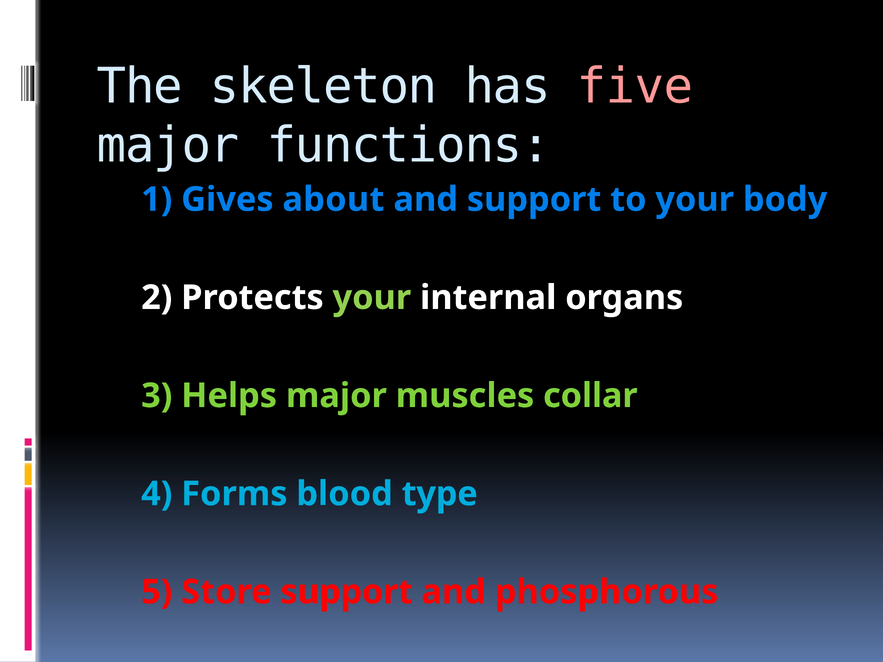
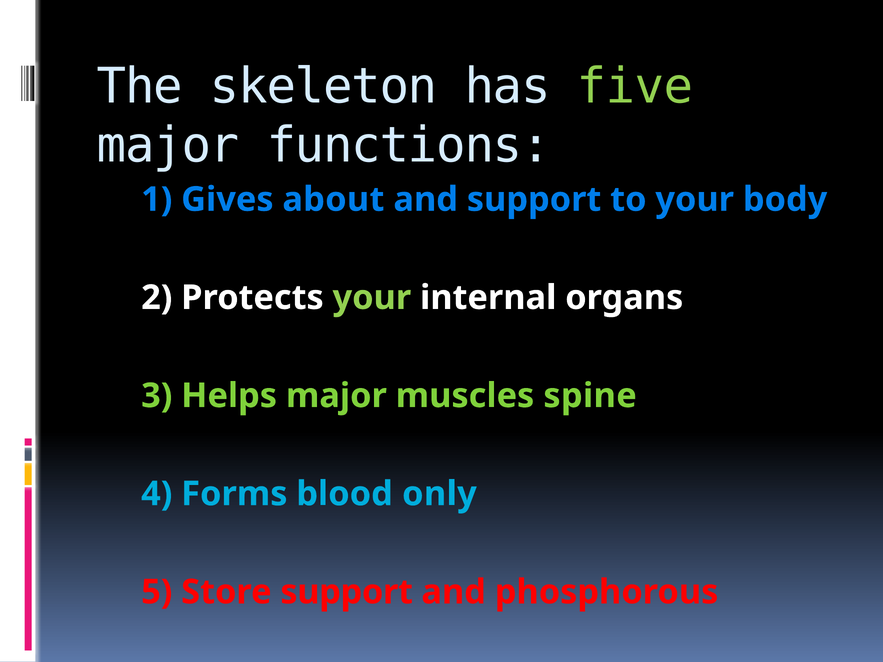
five colour: pink -> light green
collar: collar -> spine
type: type -> only
